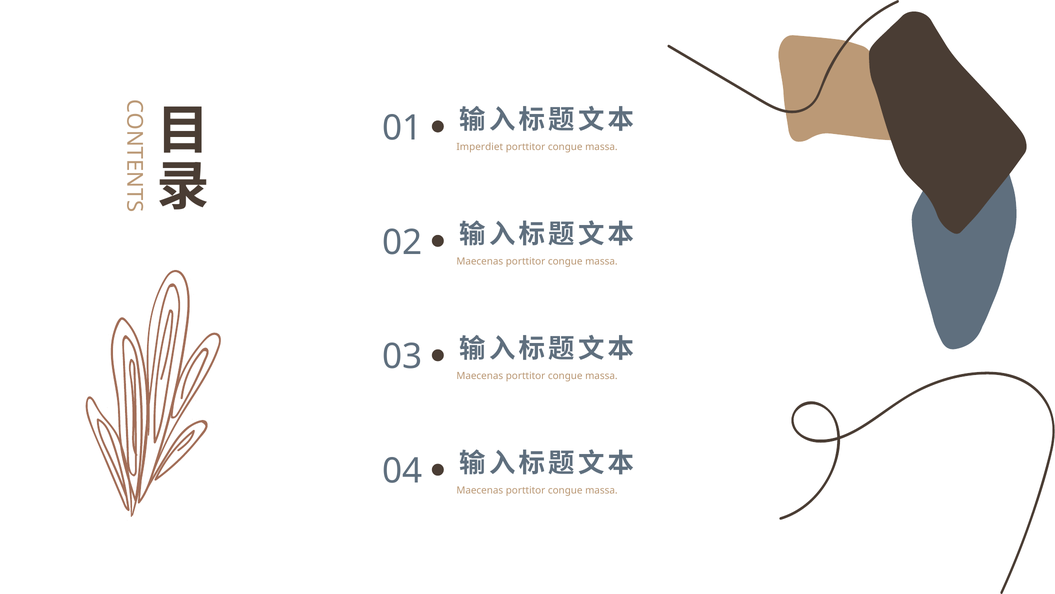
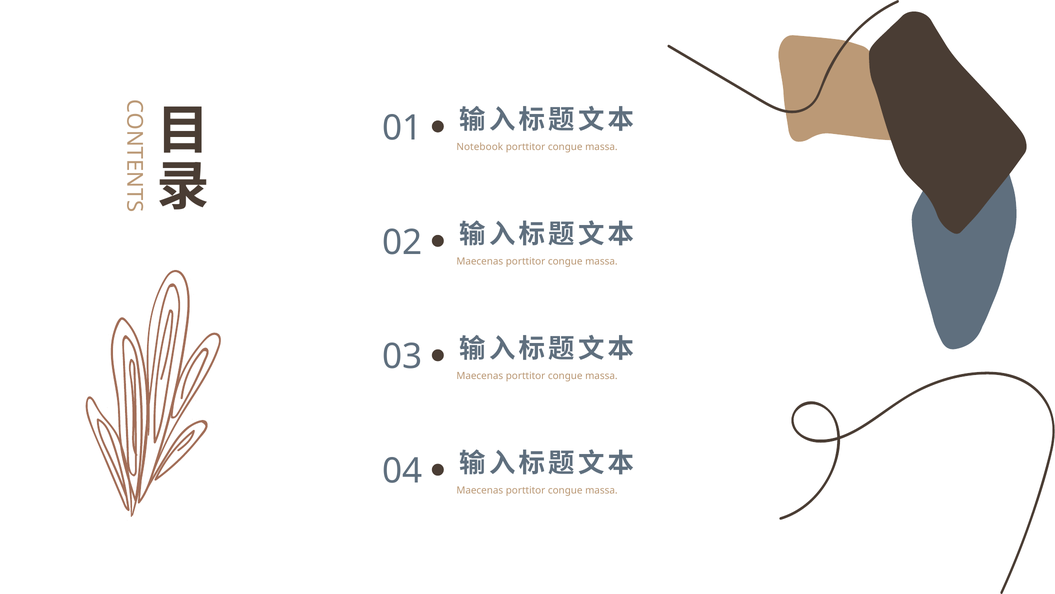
Imperdiet: Imperdiet -> Notebook
